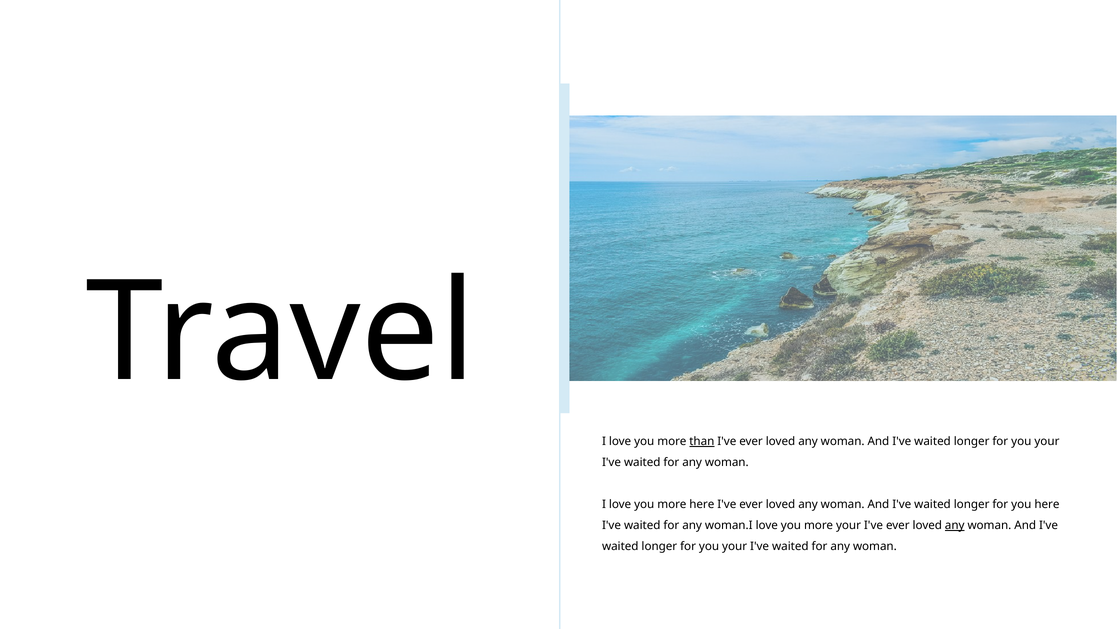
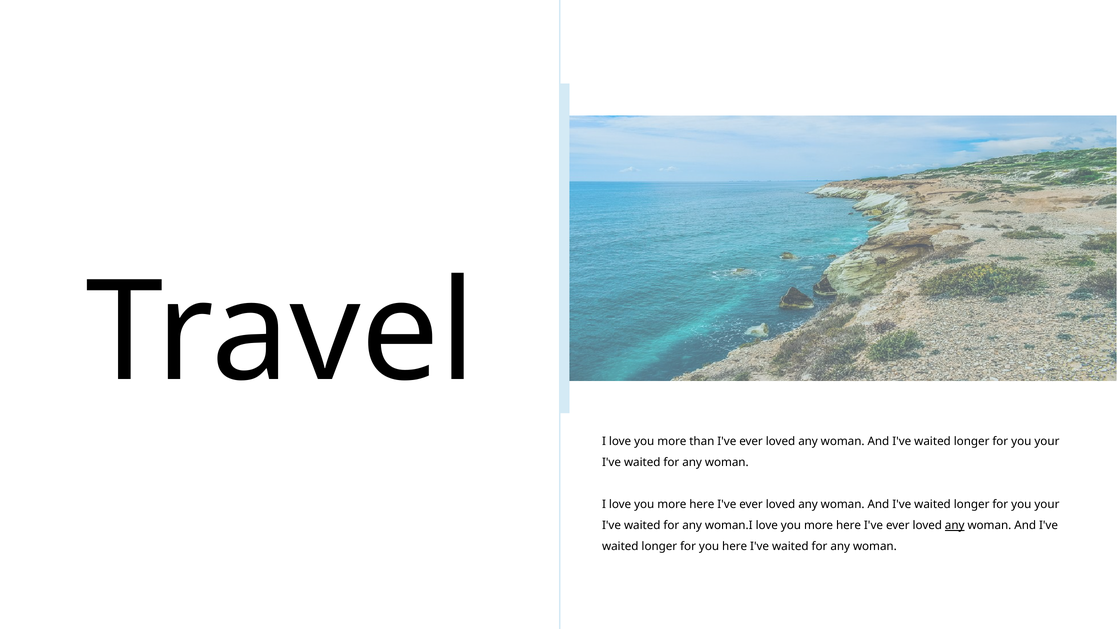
than underline: present -> none
here at (1047, 504): here -> your
your at (848, 525): your -> here
your at (735, 546): your -> here
